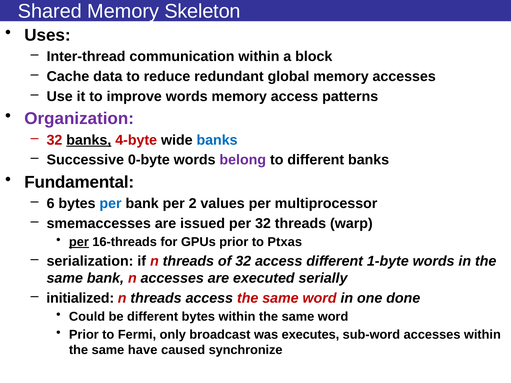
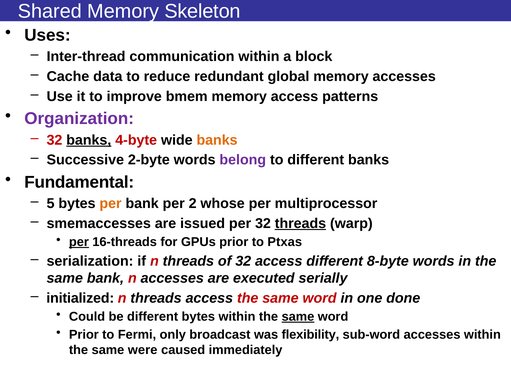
improve words: words -> bmem
banks at (217, 140) colour: blue -> orange
0-byte: 0-byte -> 2-byte
6: 6 -> 5
per at (111, 204) colour: blue -> orange
values: values -> whose
threads at (300, 224) underline: none -> present
1-byte: 1-byte -> 8-byte
same at (298, 317) underline: none -> present
executes: executes -> flexibility
have: have -> were
synchronize: synchronize -> immediately
